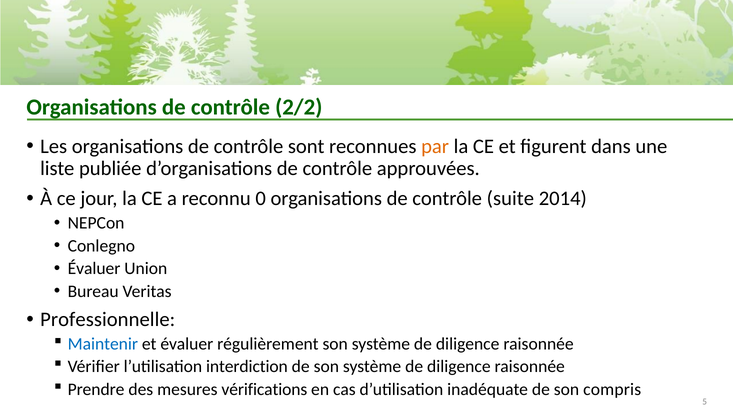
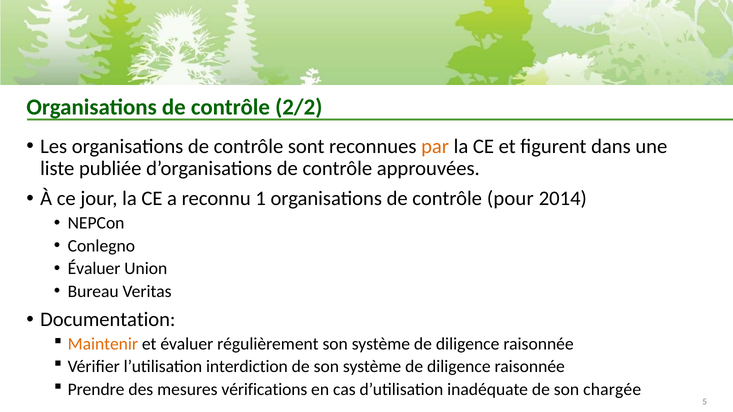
0: 0 -> 1
suite: suite -> pour
Professionnelle: Professionnelle -> Documentation
Maintenir colour: blue -> orange
compris: compris -> chargée
